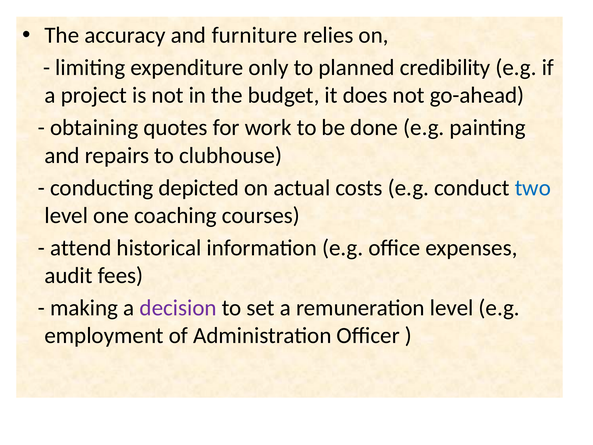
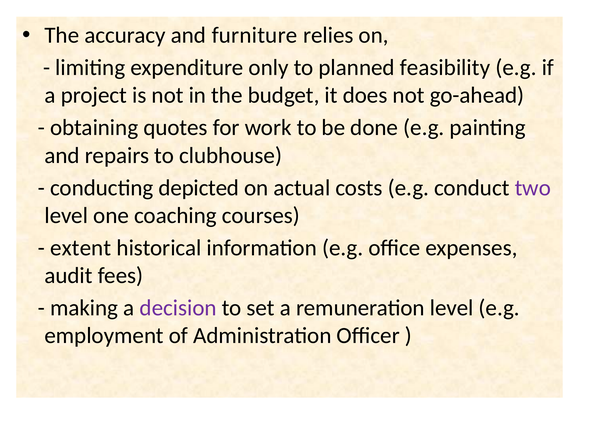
credibility: credibility -> feasibility
two colour: blue -> purple
attend: attend -> extent
